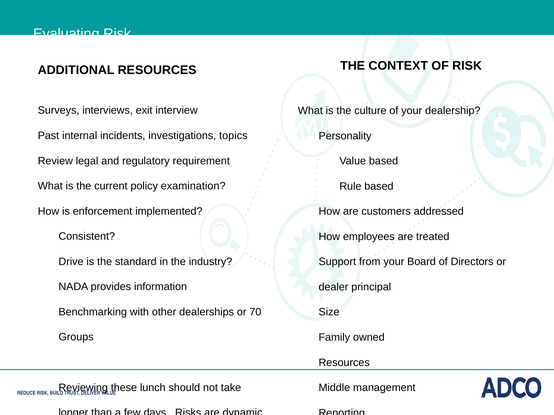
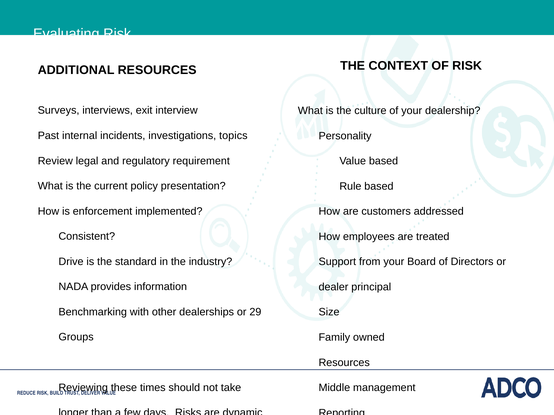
examination: examination -> presentation
70: 70 -> 29
lunch: lunch -> times
